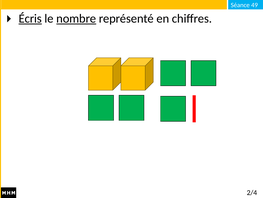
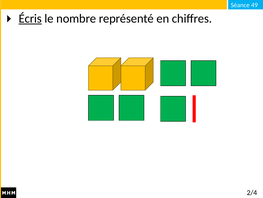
nombre underline: present -> none
